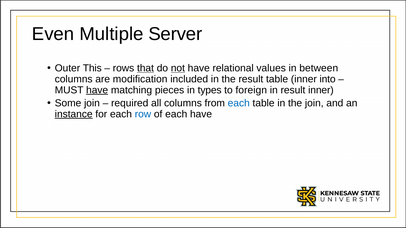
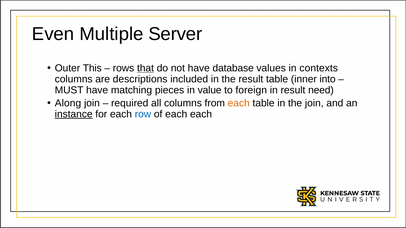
not underline: present -> none
relational: relational -> database
between: between -> contexts
modification: modification -> descriptions
have at (97, 90) underline: present -> none
types: types -> value
result inner: inner -> need
Some: Some -> Along
each at (239, 103) colour: blue -> orange
each have: have -> each
